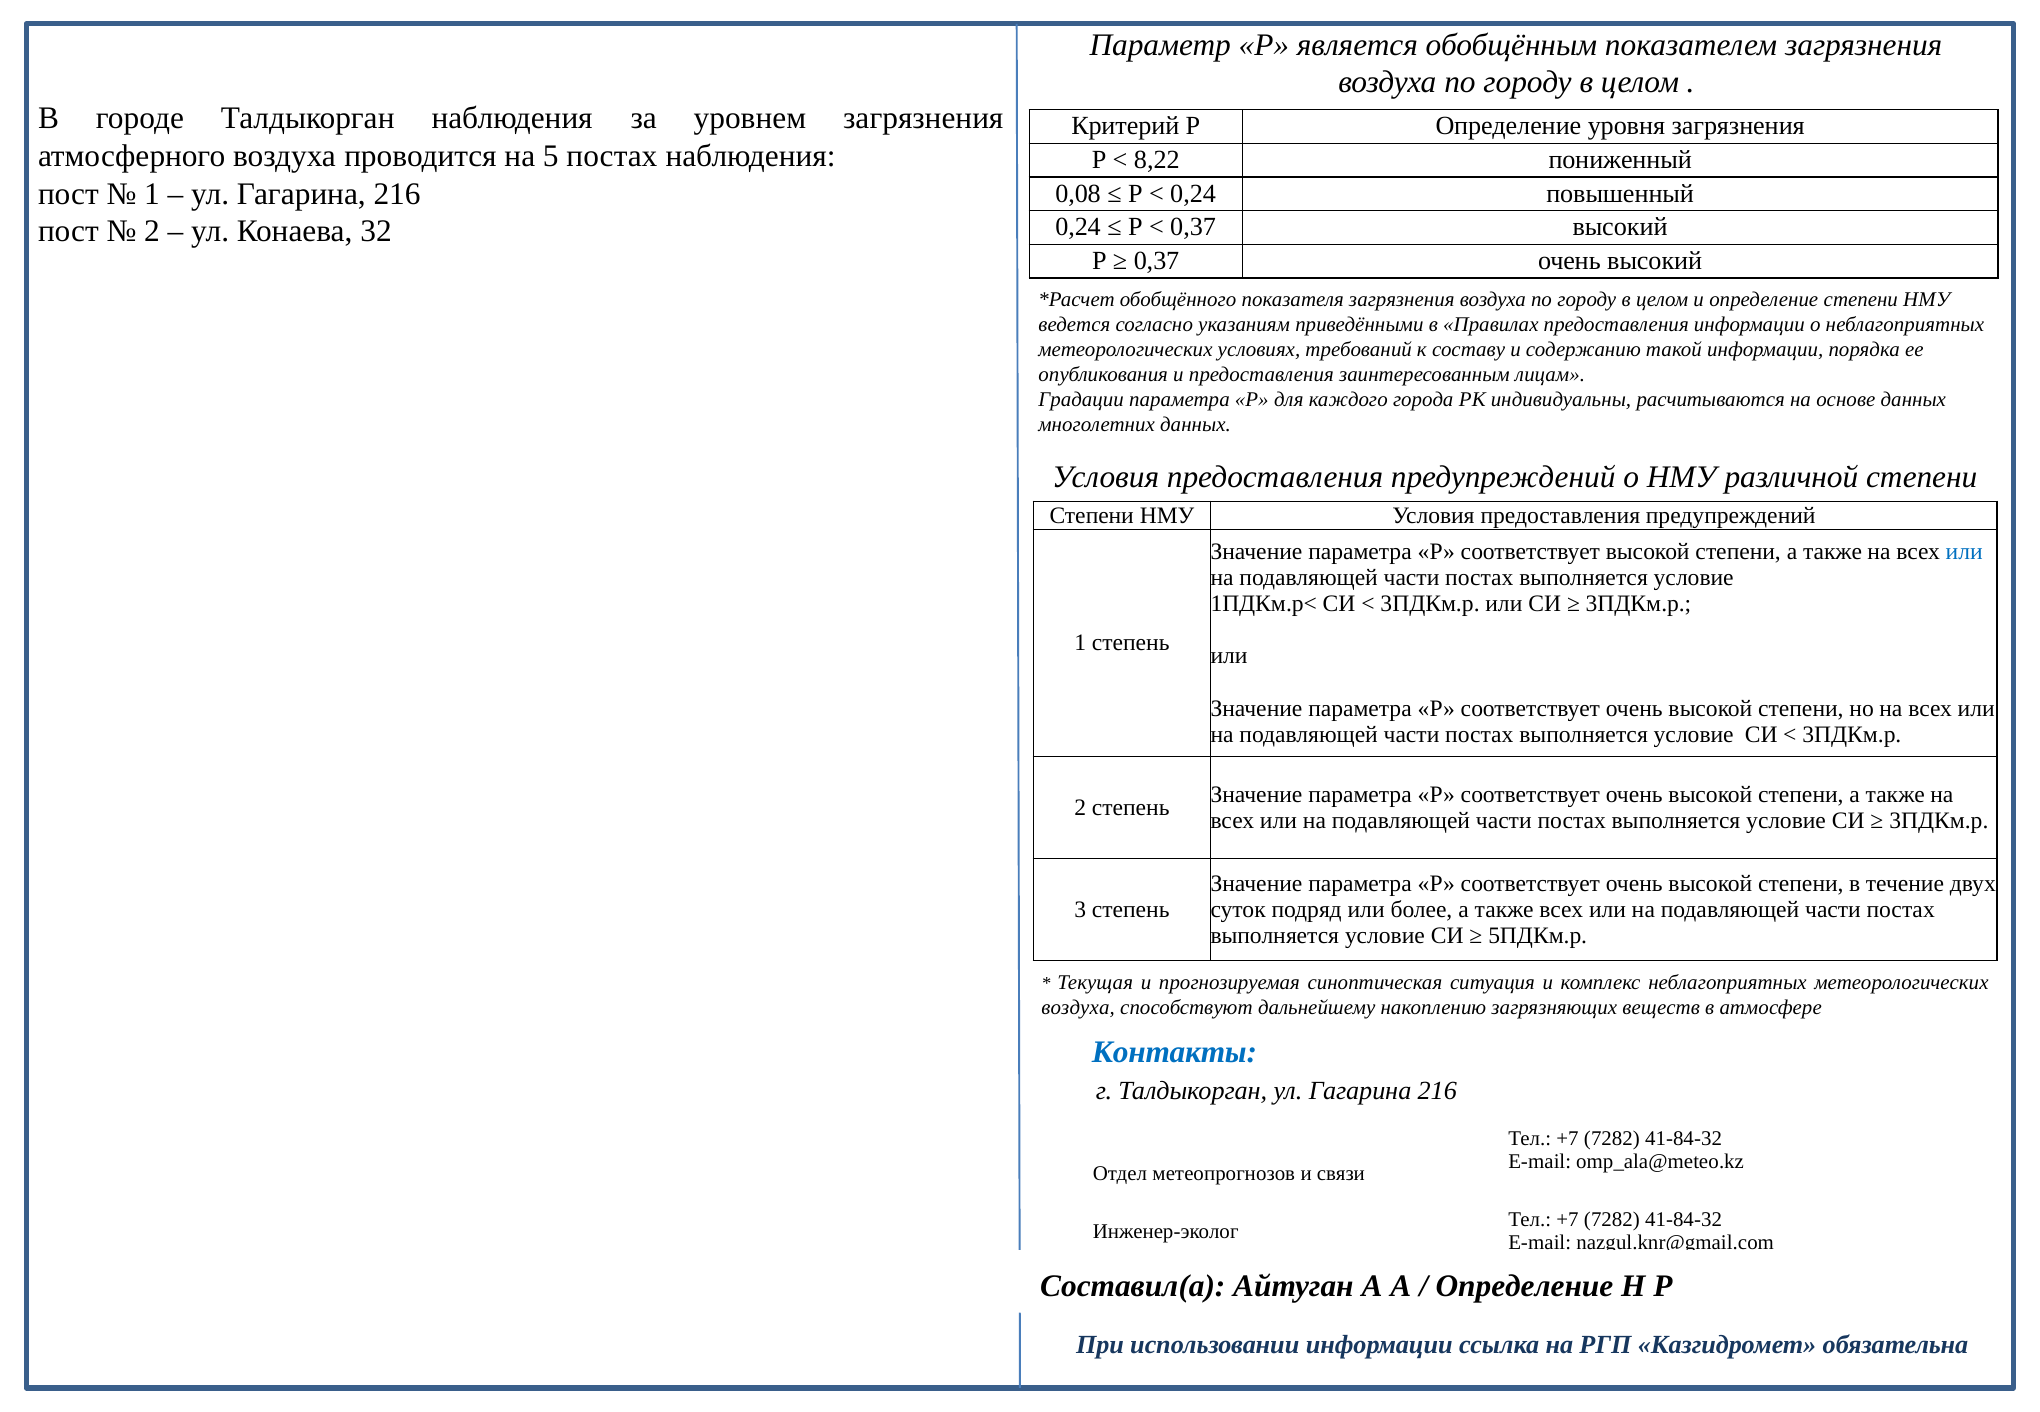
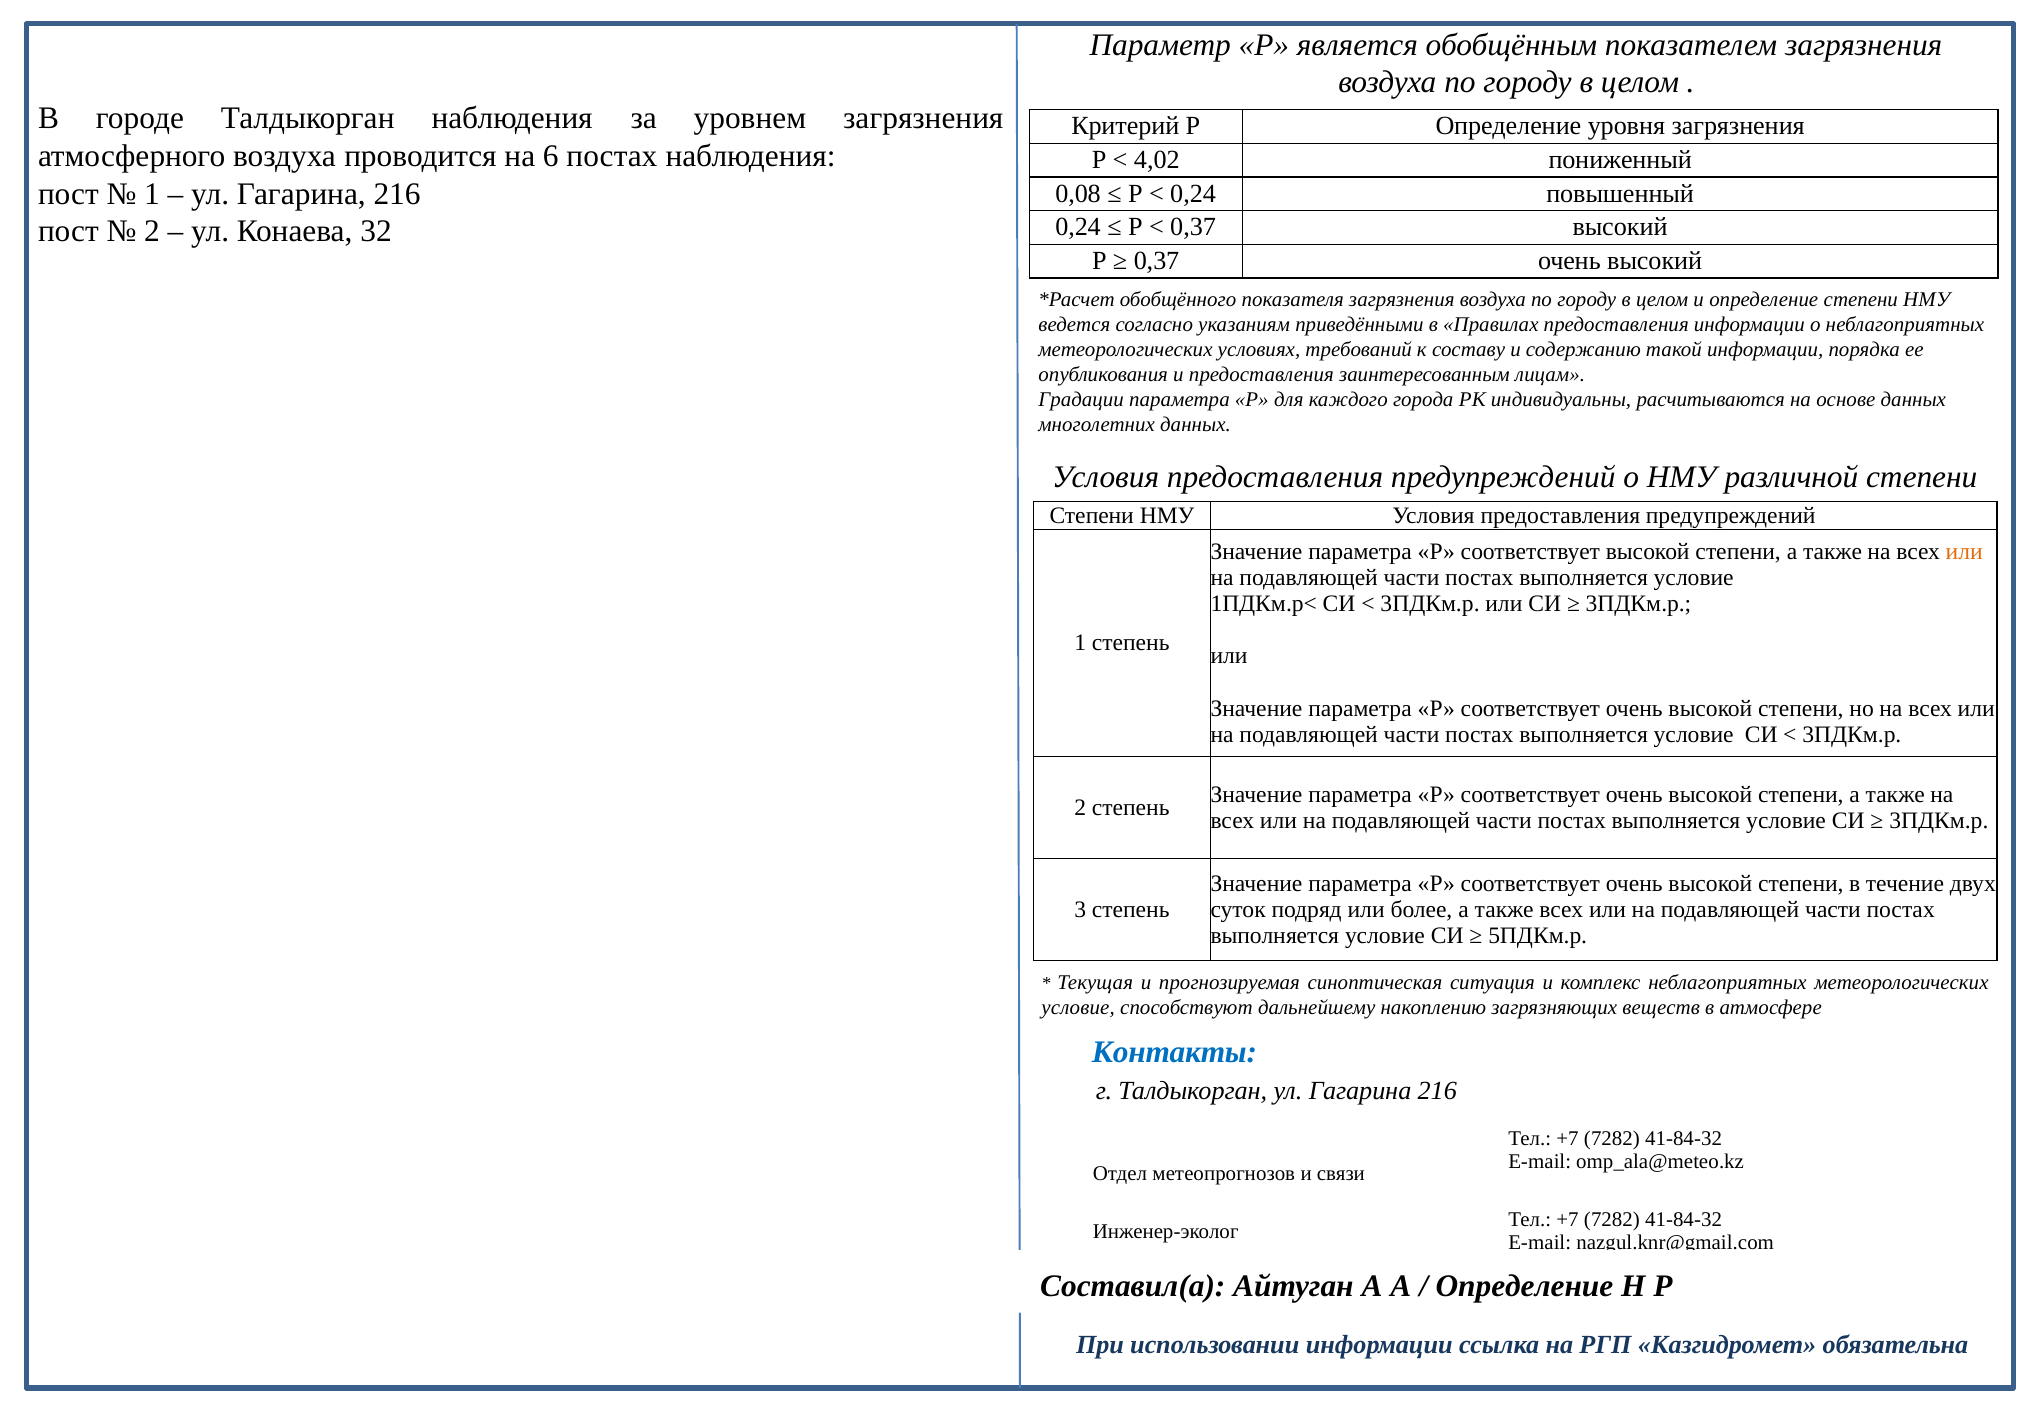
5: 5 -> 6
8,22: 8,22 -> 4,02
или at (1964, 552) colour: blue -> orange
воздуха at (1078, 1008): воздуха -> условие
